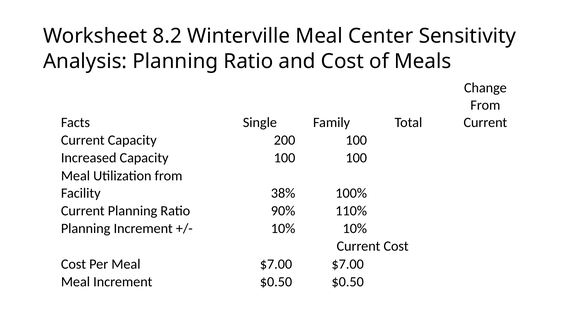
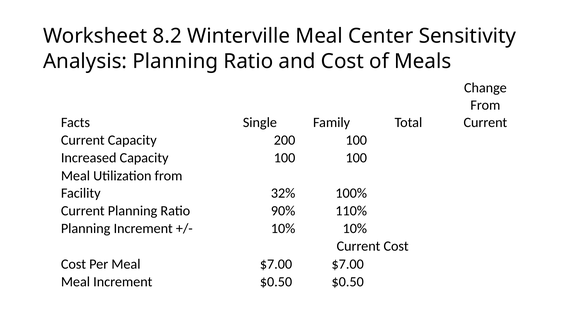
38%: 38% -> 32%
